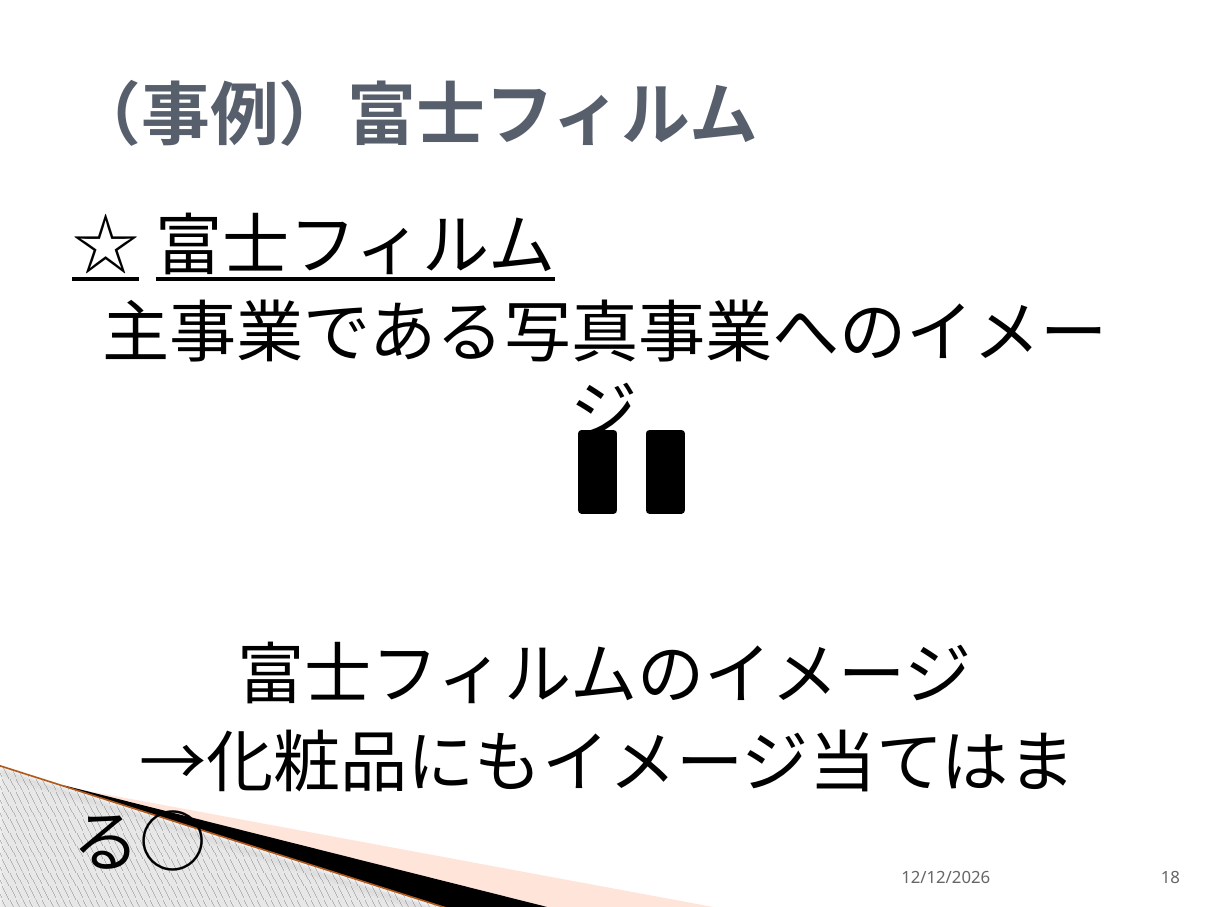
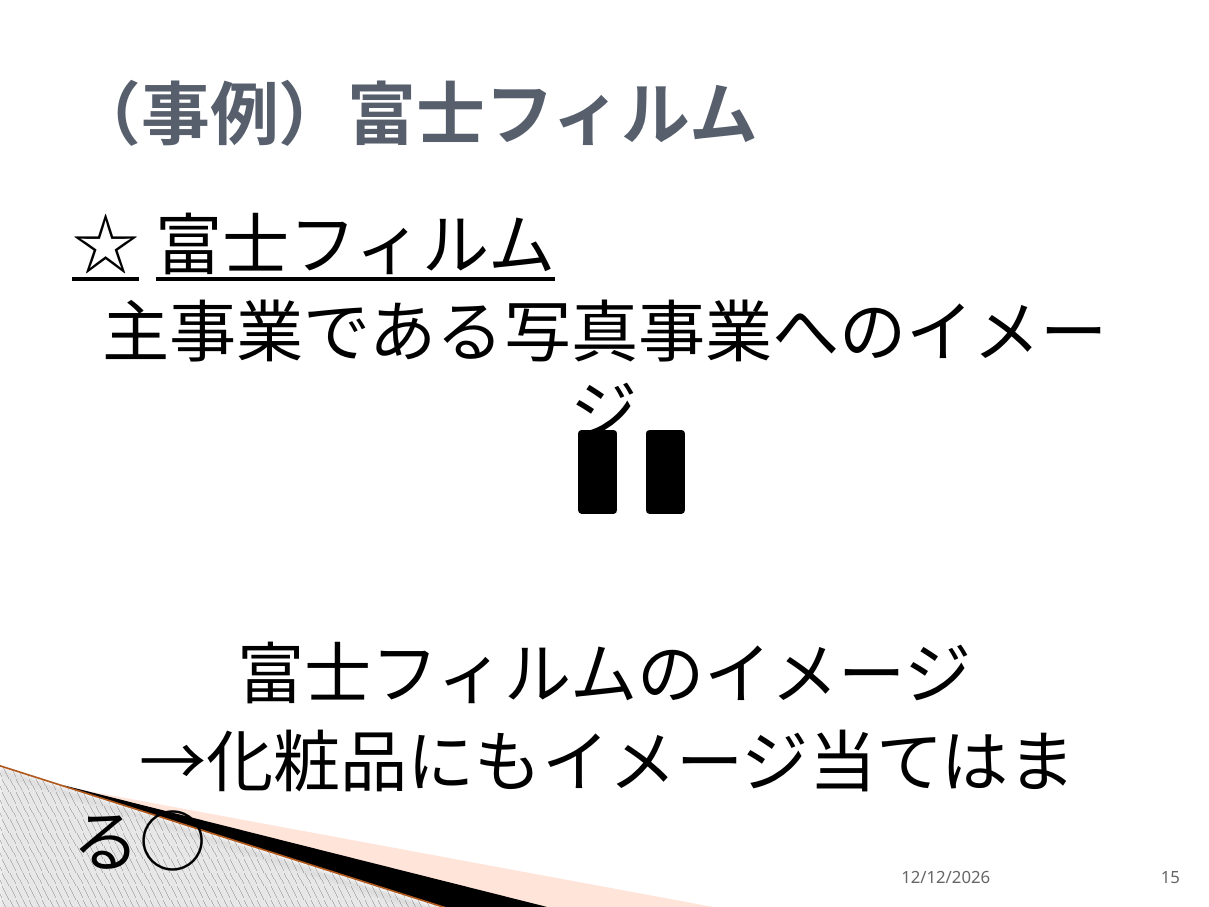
18: 18 -> 15
